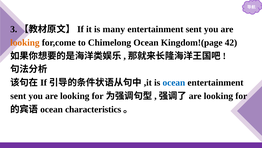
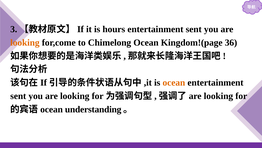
many: many -> hours
42: 42 -> 36
ocean at (174, 82) colour: blue -> orange
characteristics: characteristics -> understanding
